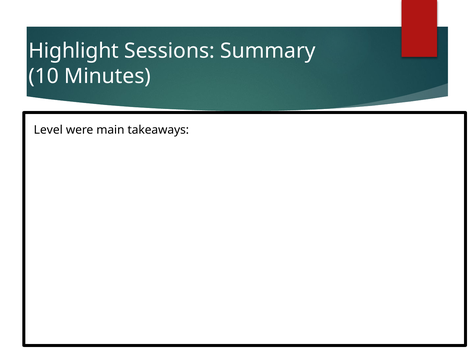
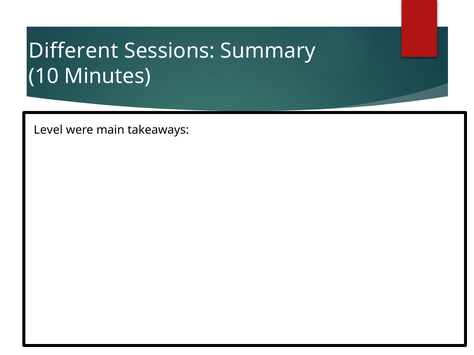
Highlight: Highlight -> Different
